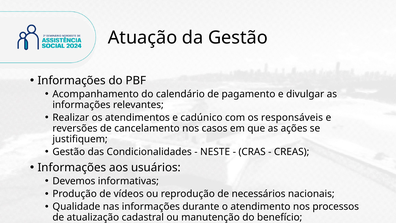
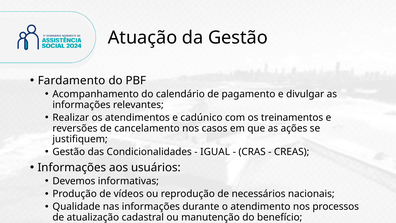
Informações at (72, 80): Informações -> Fardamento
responsáveis: responsáveis -> treinamentos
NESTE: NESTE -> IGUAL
